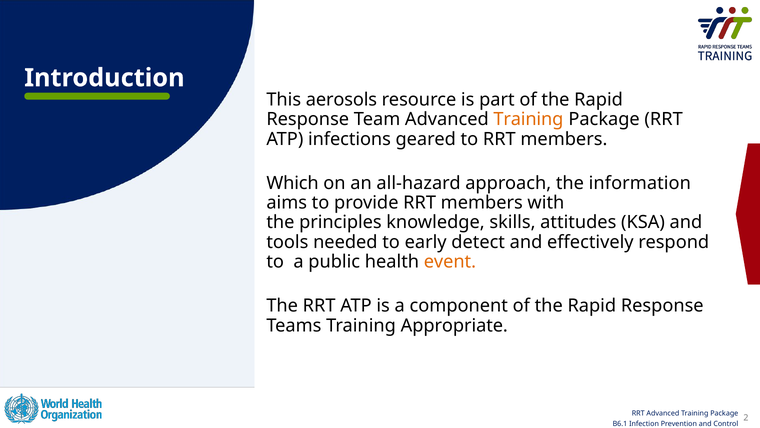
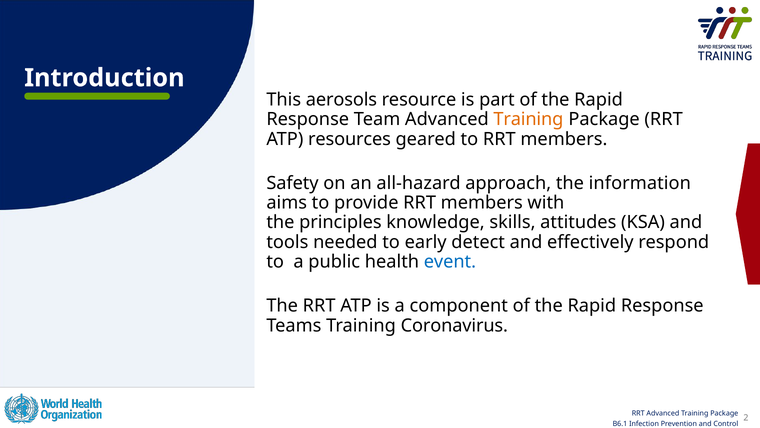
infections: infections -> resources
Which: Which -> Safety
event colour: orange -> blue
Appropriate: Appropriate -> Coronavirus
